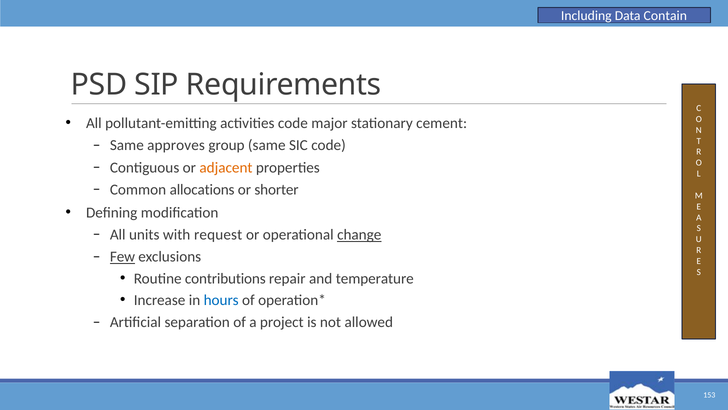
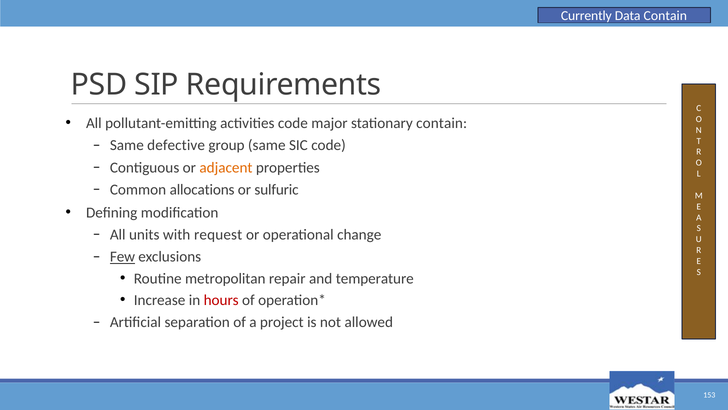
Including: Including -> Currently
stationary cement: cement -> contain
approves: approves -> defective
shorter: shorter -> sulfuric
change underline: present -> none
contributions: contributions -> metropolitan
hours colour: blue -> red
